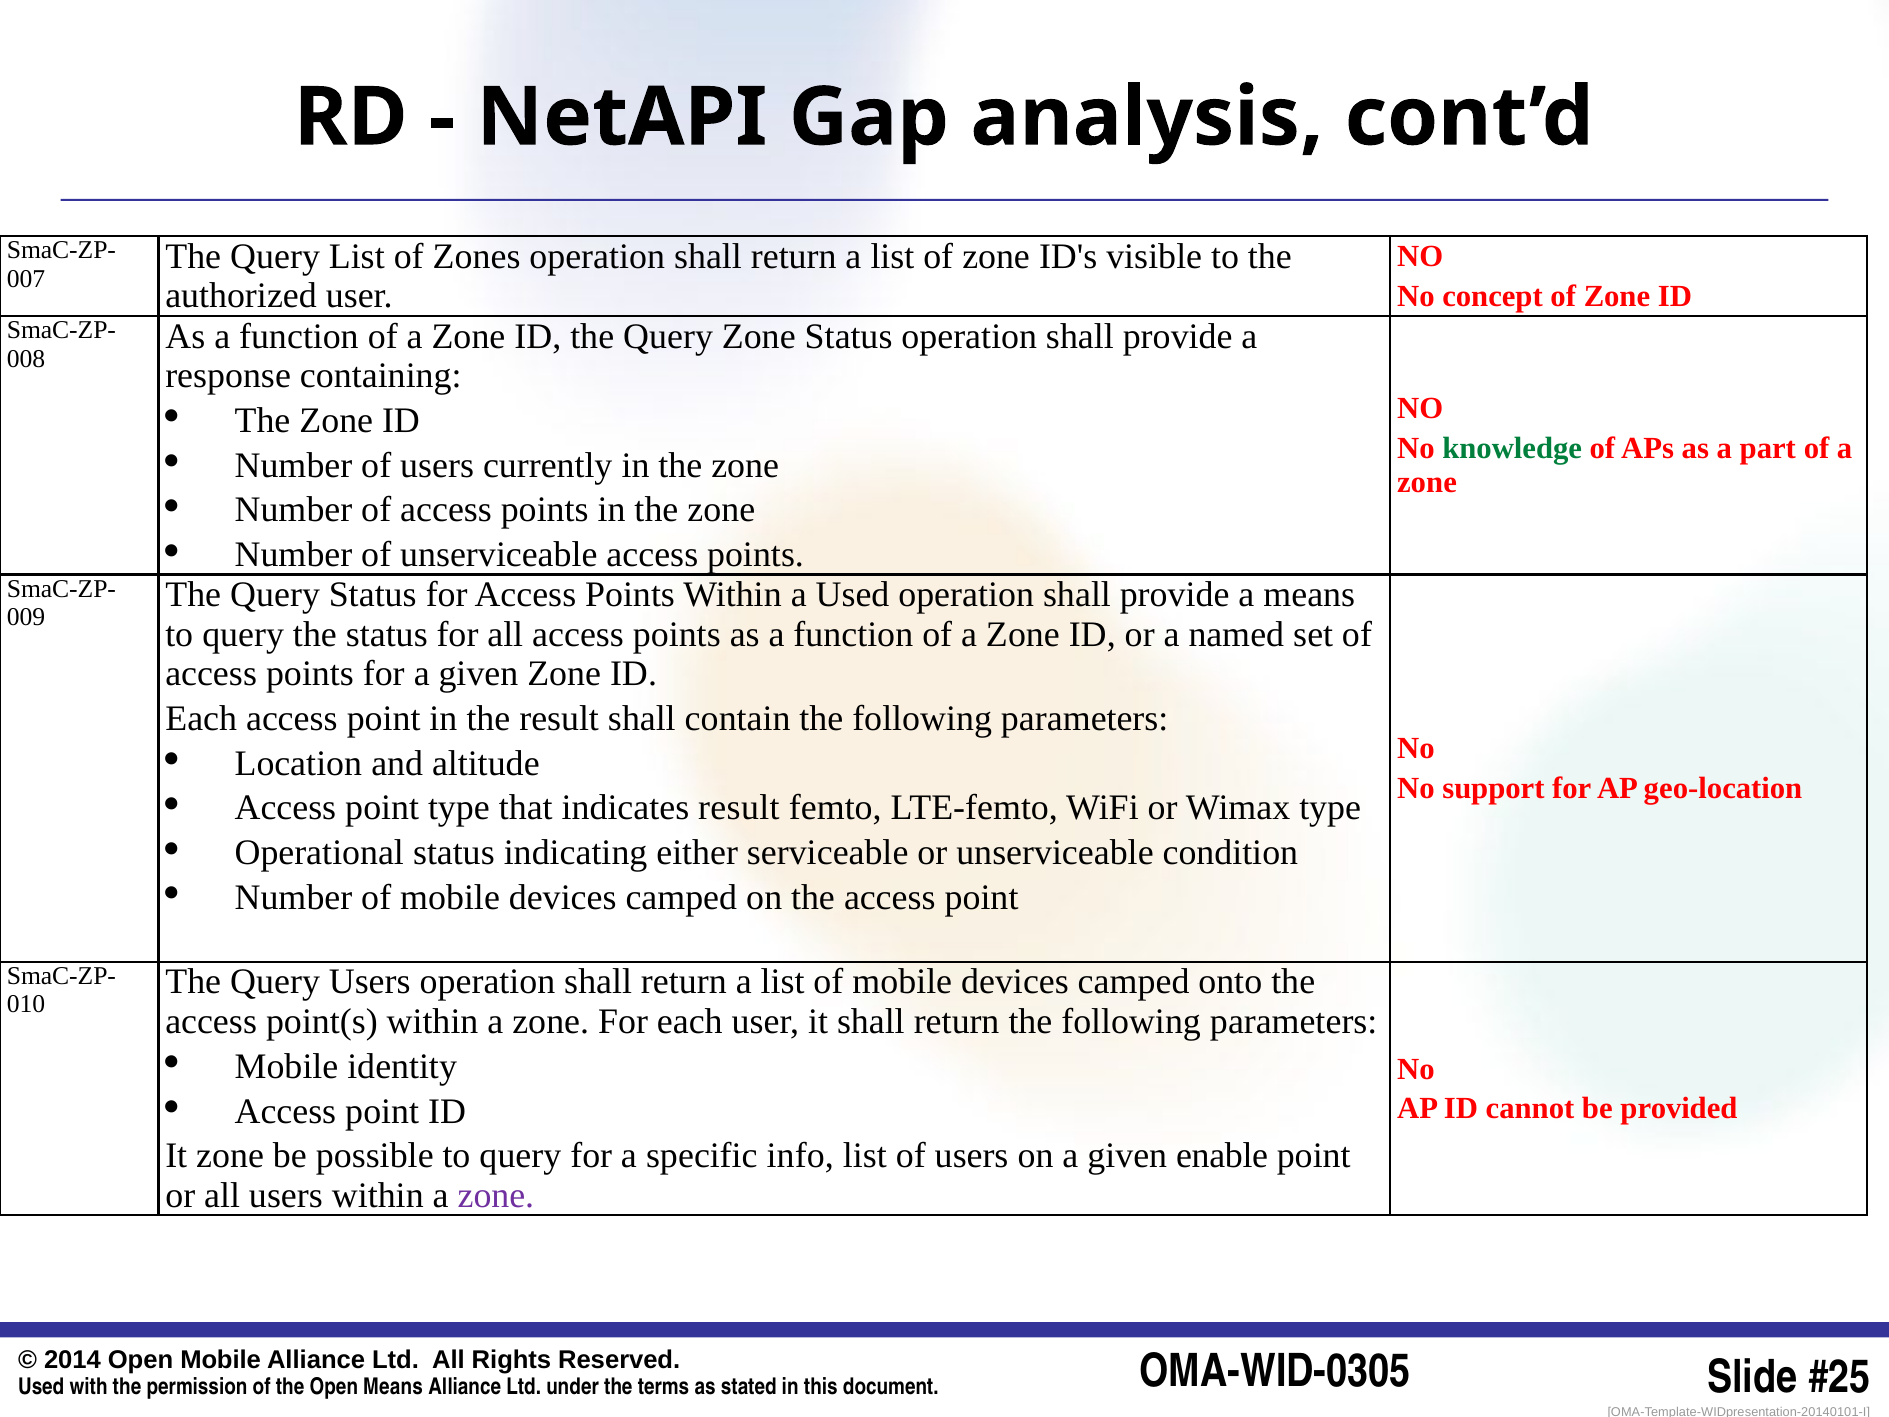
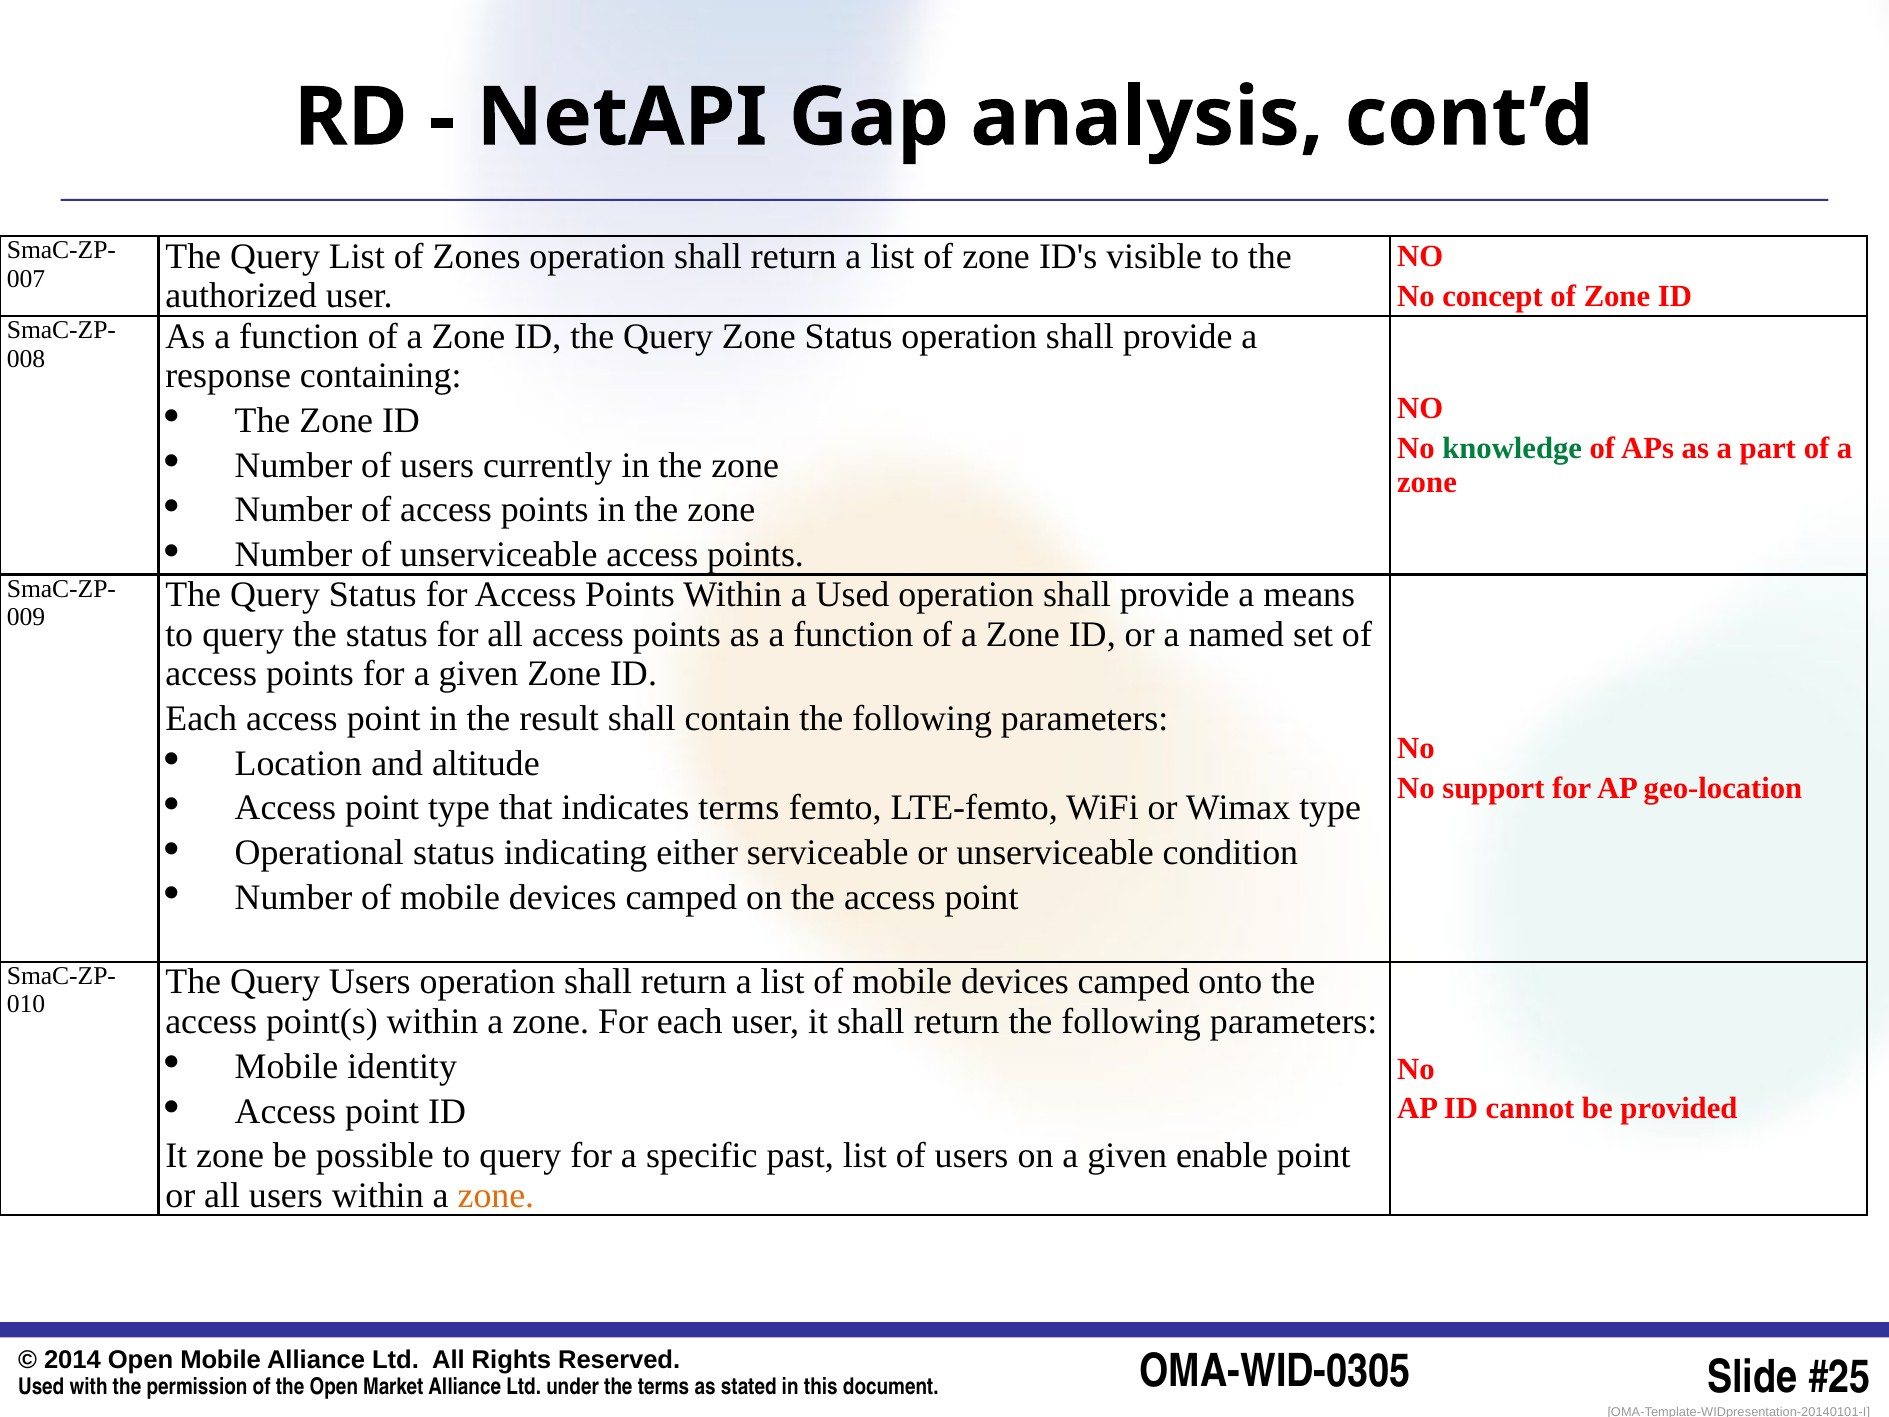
indicates result: result -> terms
info: info -> past
zone at (496, 1196) colour: purple -> orange
Means at (393, 1386): Means -> Market
